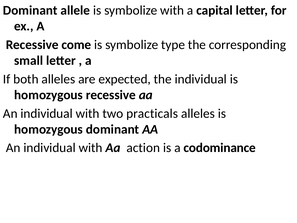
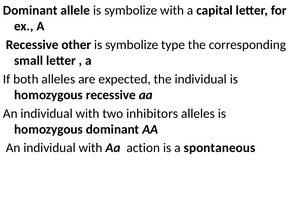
come: come -> other
practicals: practicals -> inhibitors
codominance: codominance -> spontaneous
